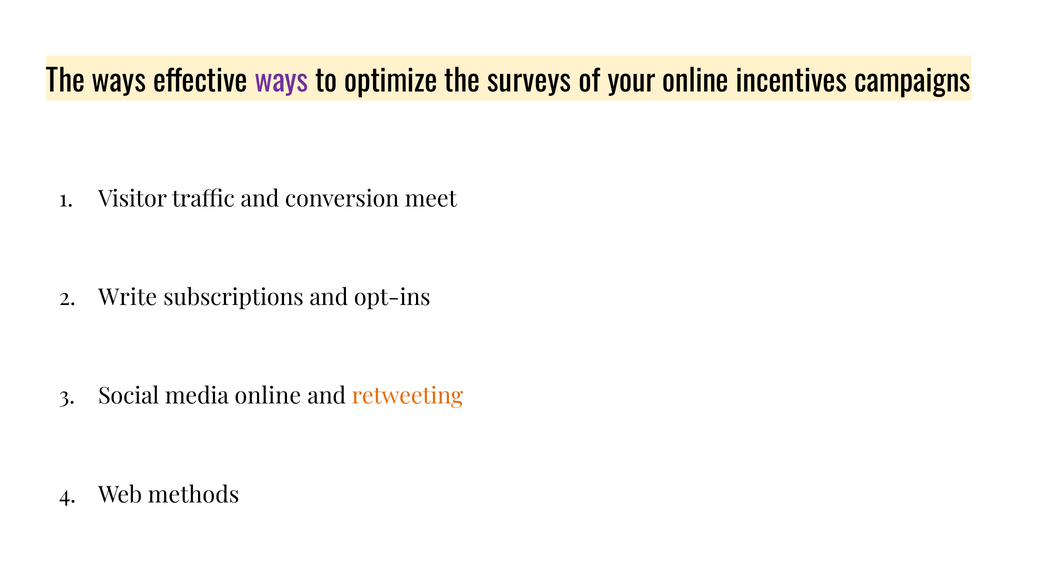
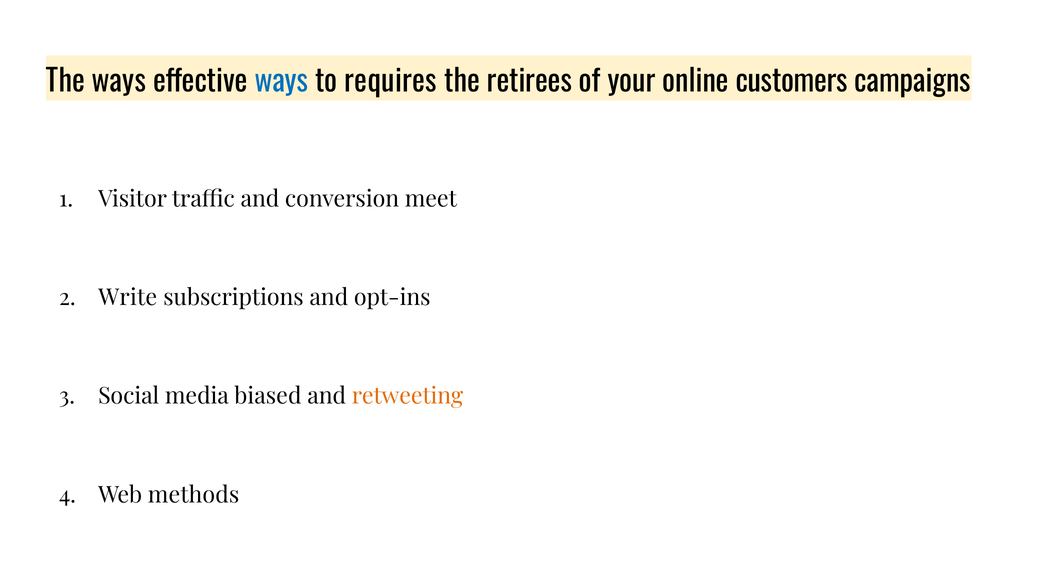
ways at (281, 82) colour: purple -> blue
optimize: optimize -> requires
surveys: surveys -> retirees
incentives: incentives -> customers
media online: online -> biased
